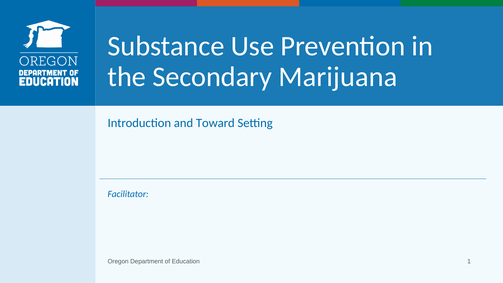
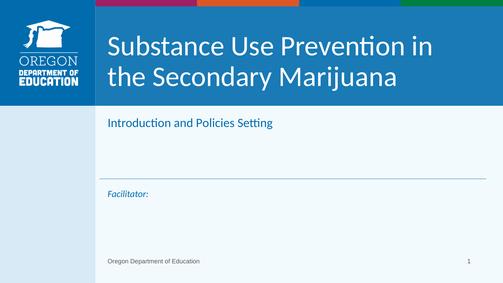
Toward: Toward -> Policies
